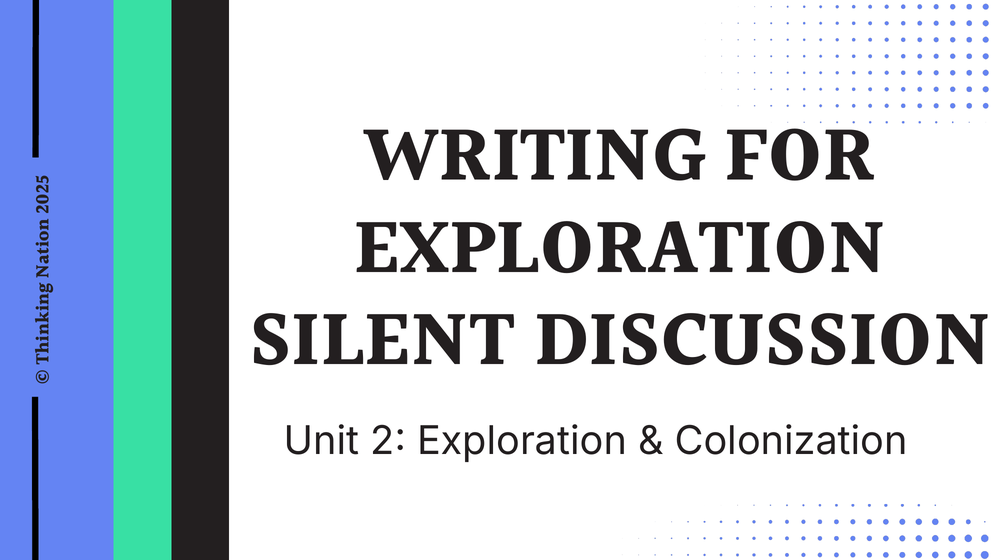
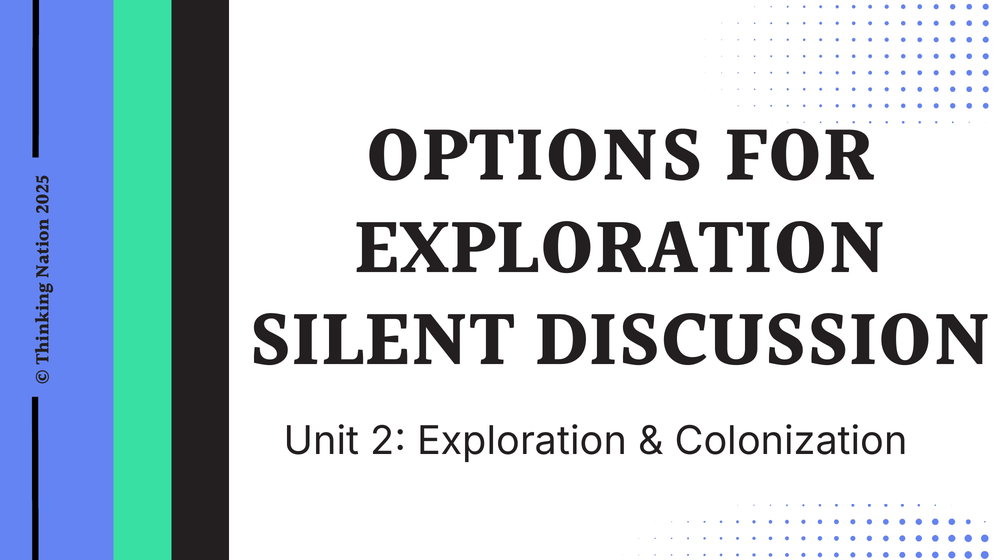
WRITING: WRITING -> OPTIONS
